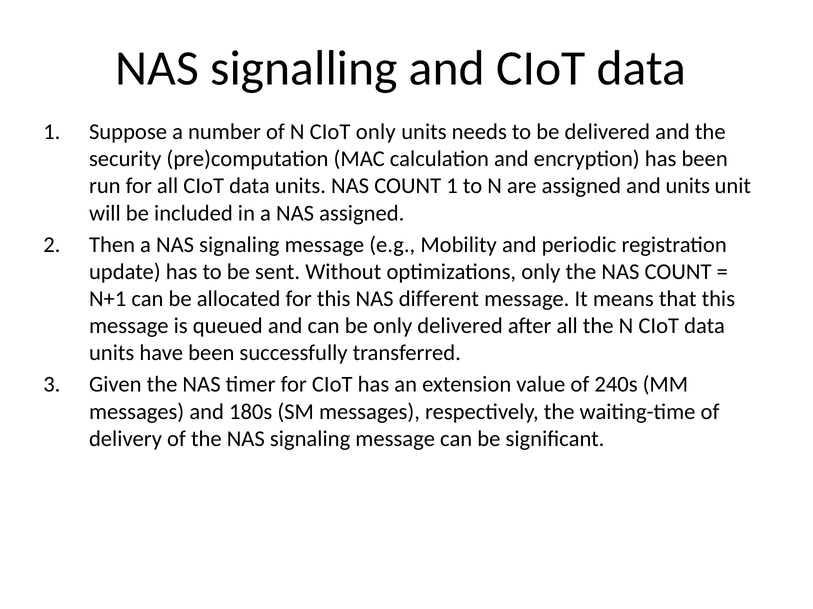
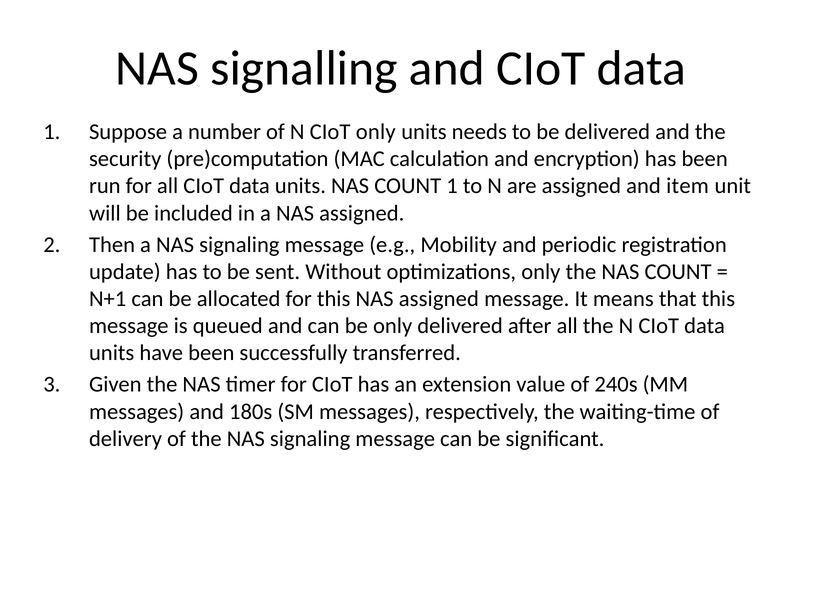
and units: units -> item
this NAS different: different -> assigned
